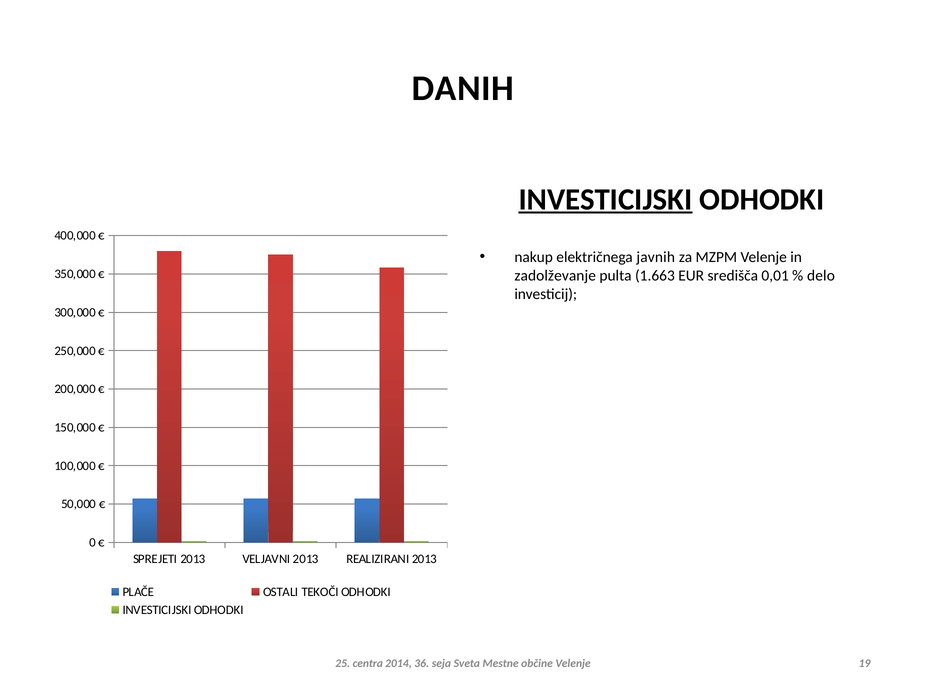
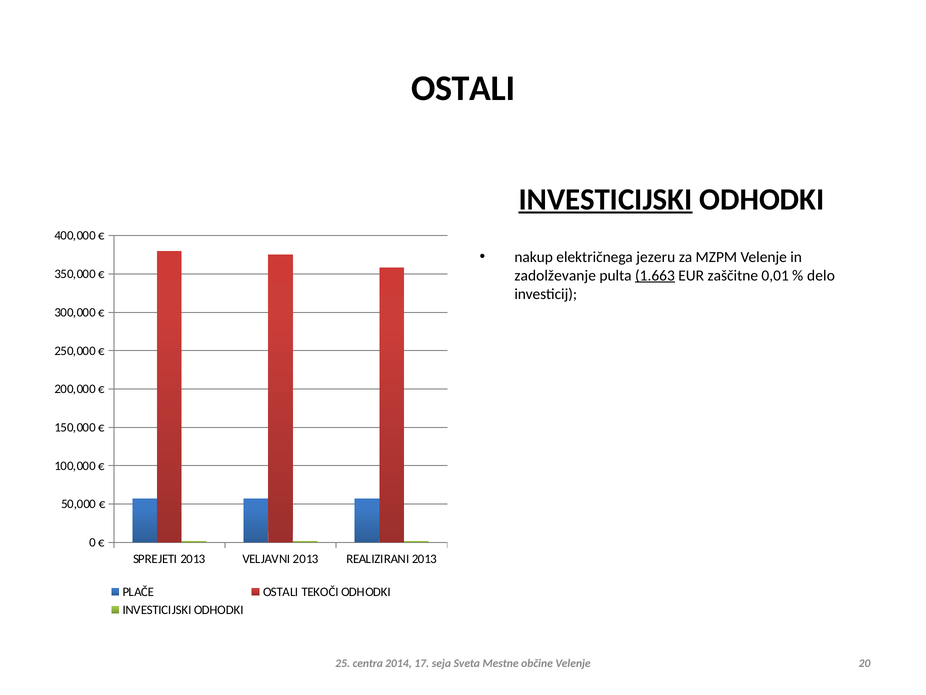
DANIH at (463, 88): DANIH -> OSTALI
javnih: javnih -> jezeru
1.663 underline: none -> present
središča: središča -> zaščitne
36: 36 -> 17
19: 19 -> 20
